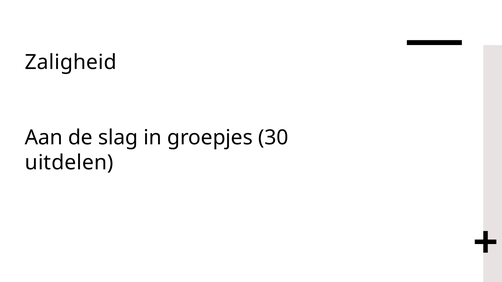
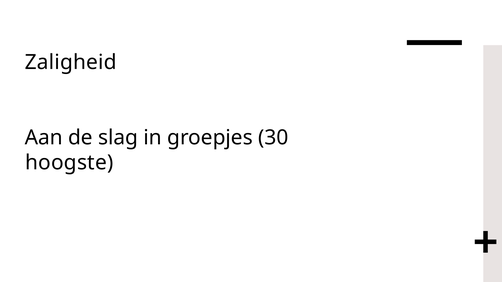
uitdelen: uitdelen -> hoogste
